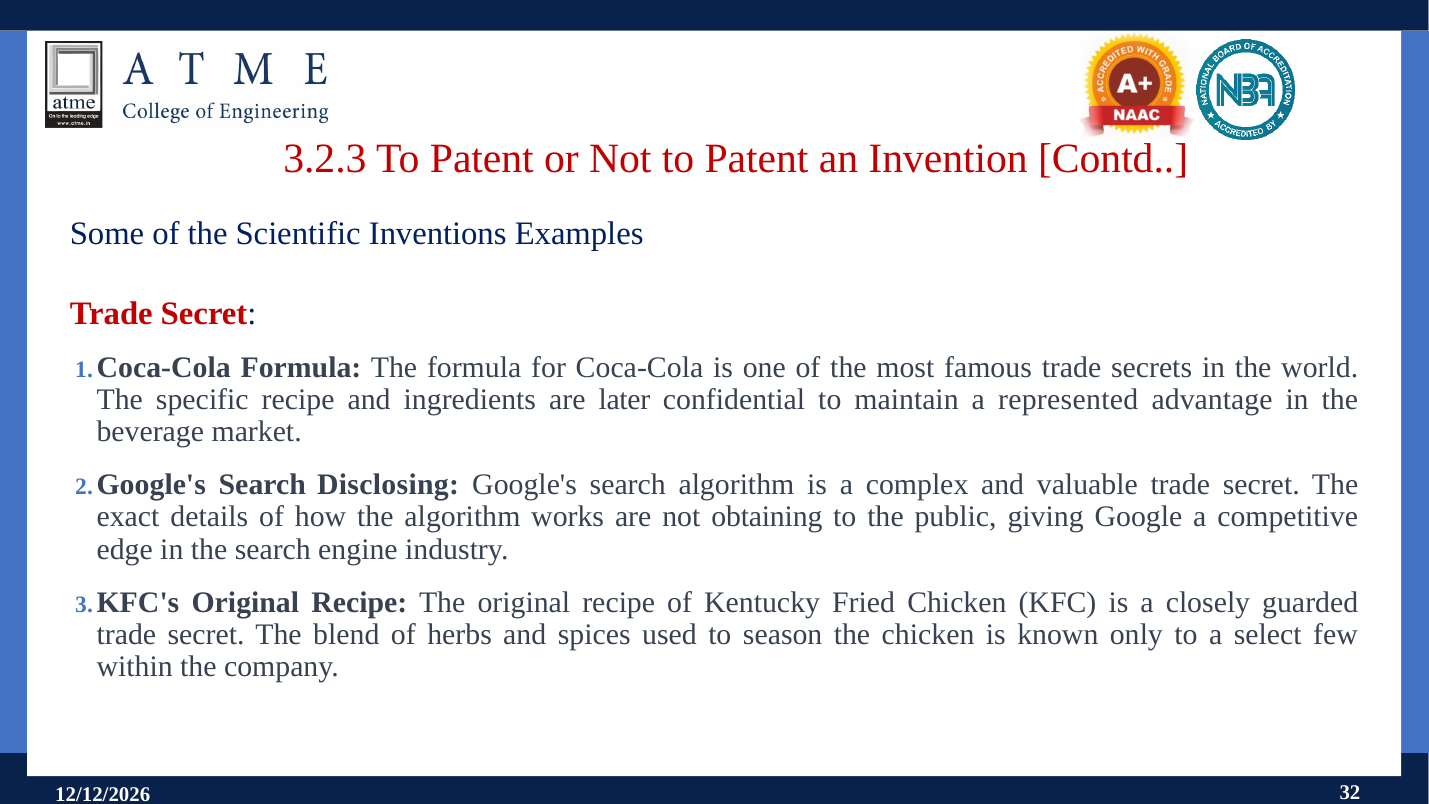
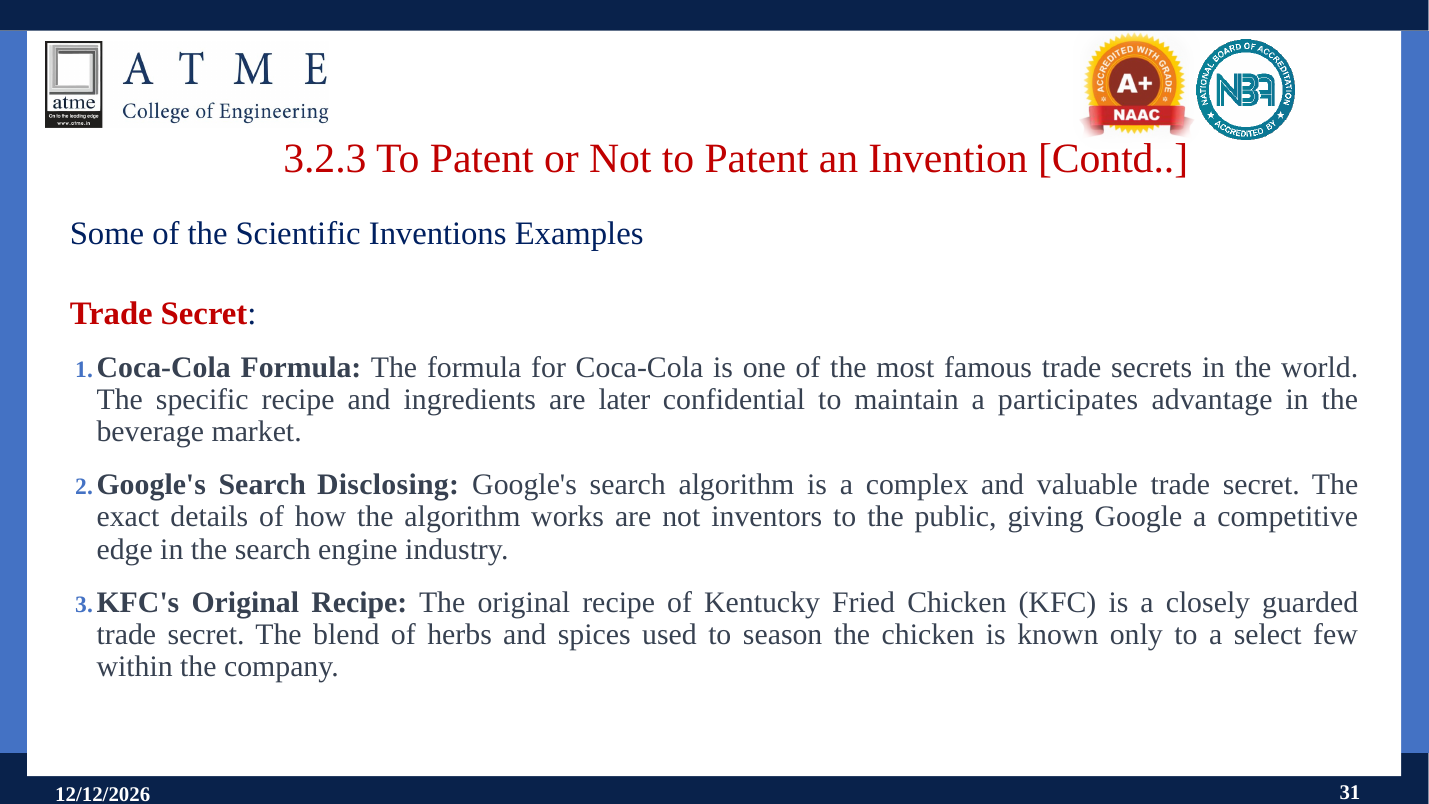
represented: represented -> participates
obtaining: obtaining -> inventors
32: 32 -> 31
